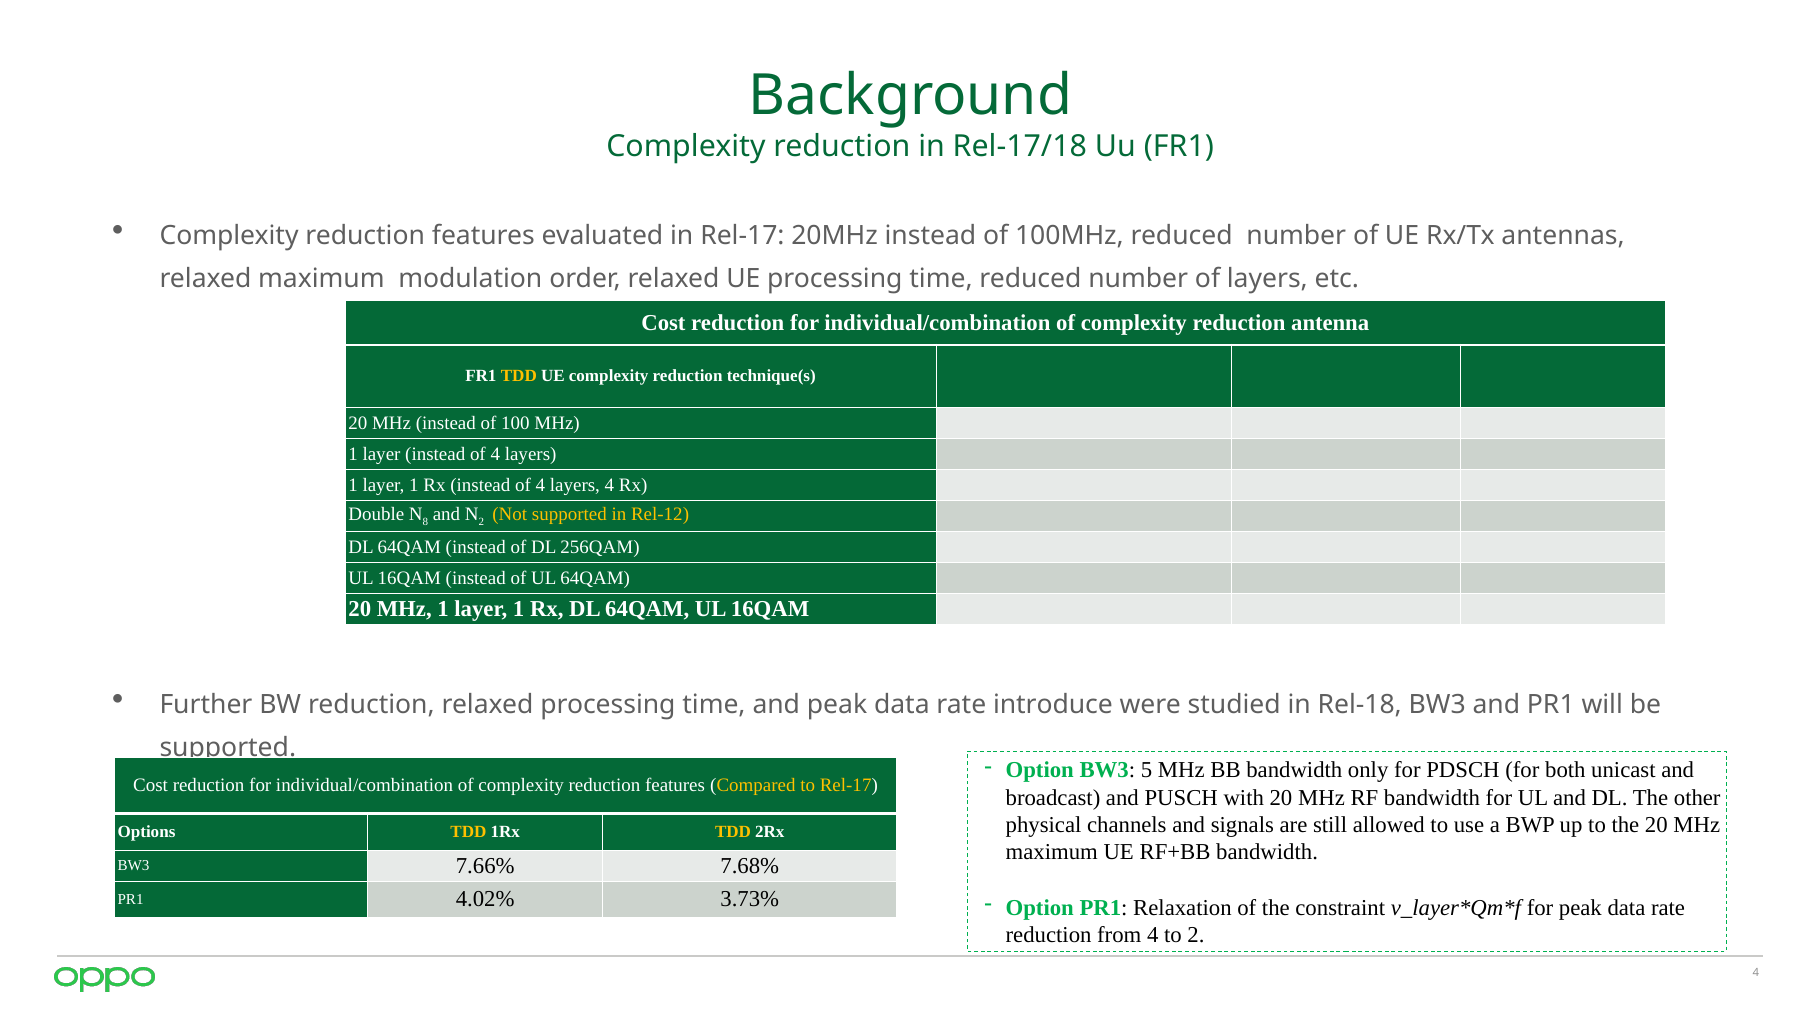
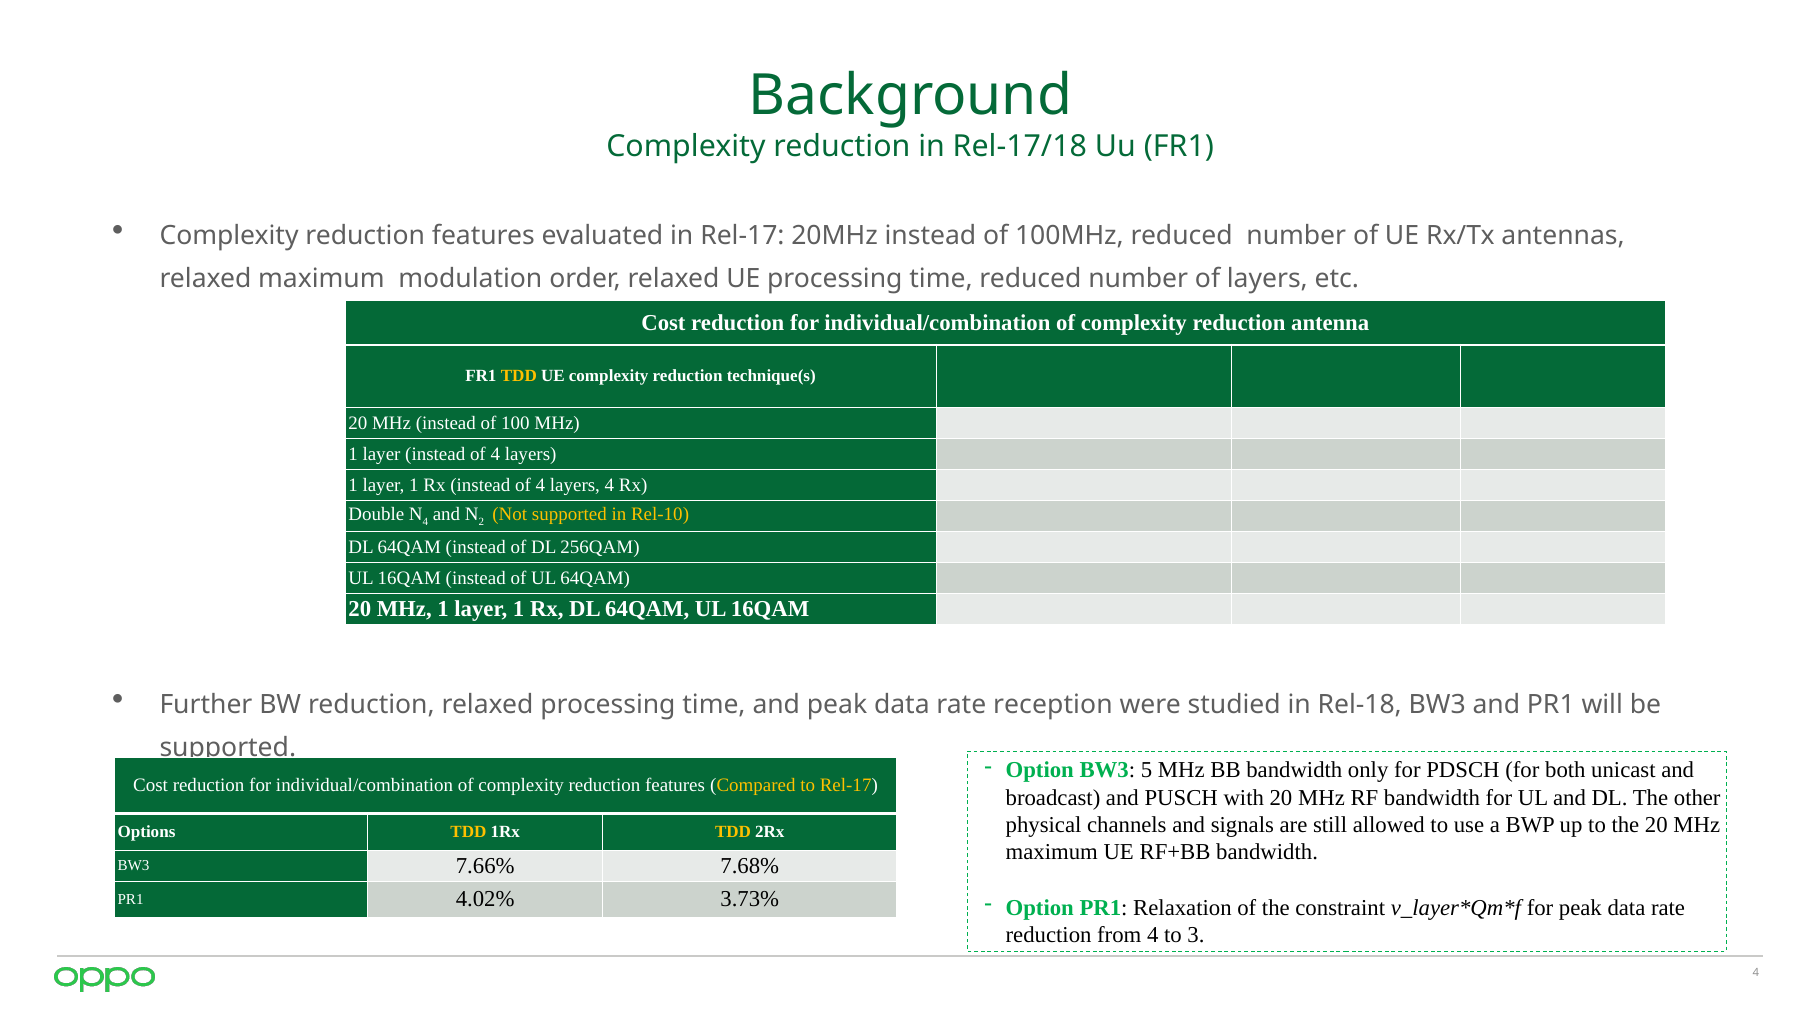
8 at (425, 522): 8 -> 4
Rel-12: Rel-12 -> Rel-10
introduce: introduce -> reception
to 2: 2 -> 3
